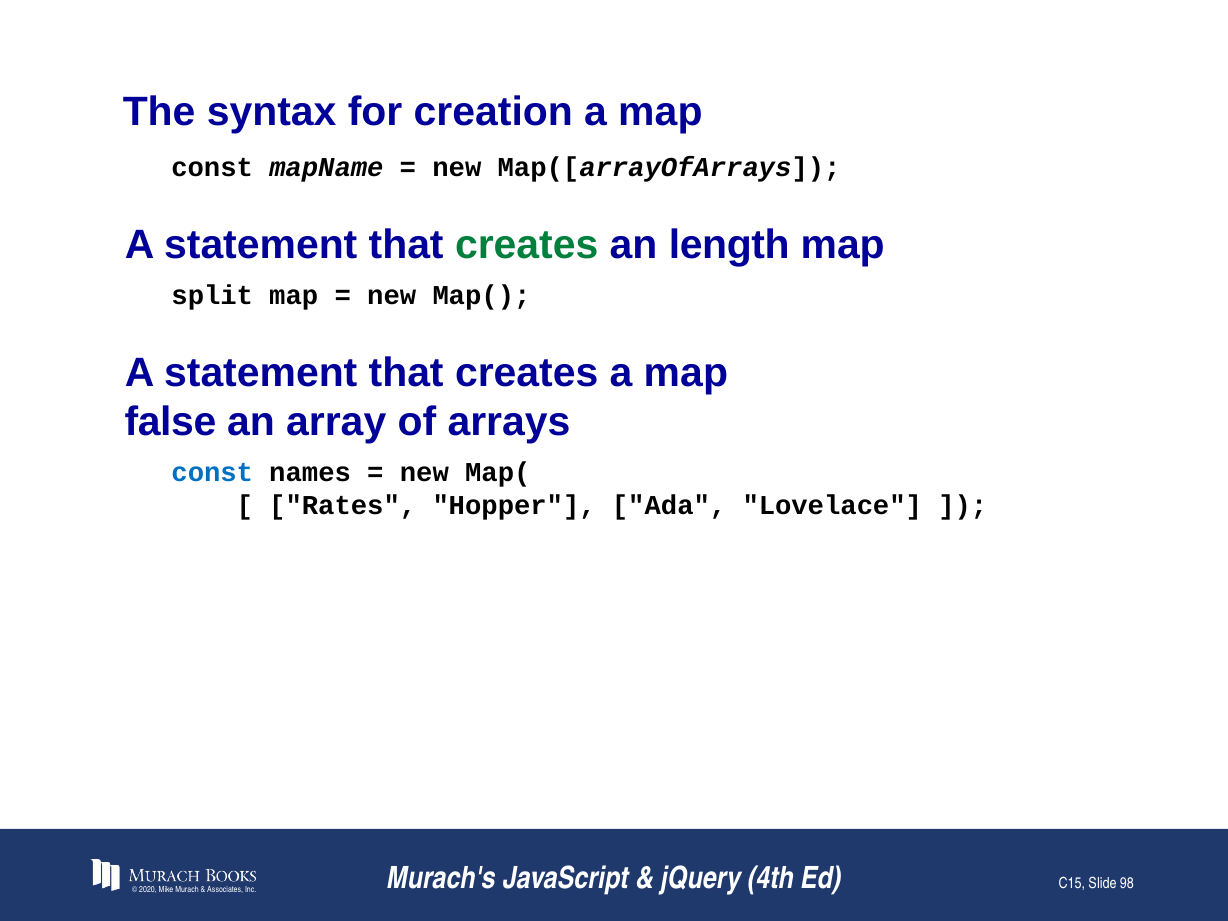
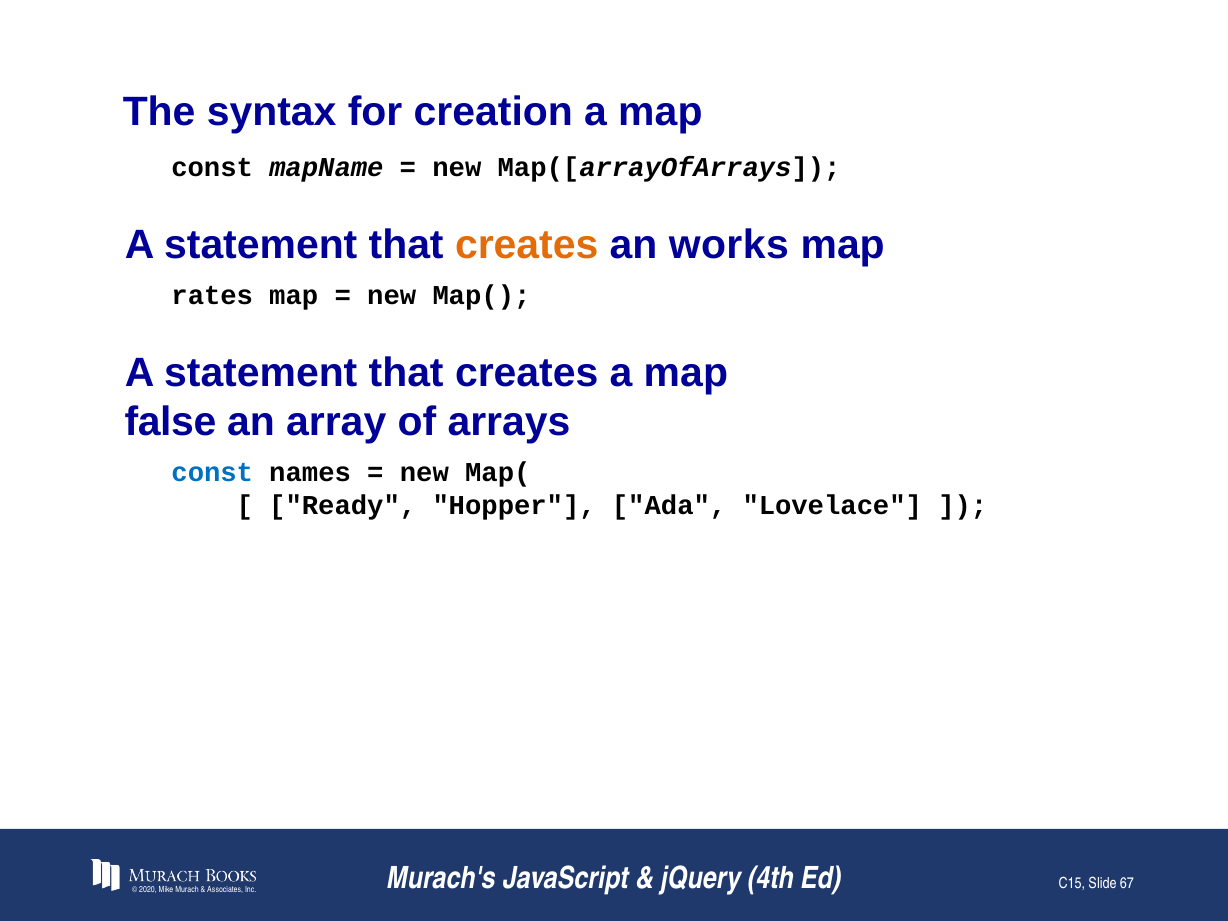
creates at (527, 245) colour: green -> orange
length: length -> works
split: split -> rates
Rates: Rates -> Ready
98: 98 -> 67
